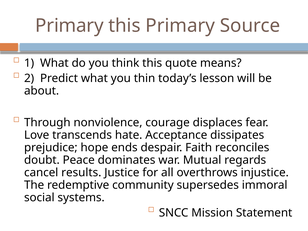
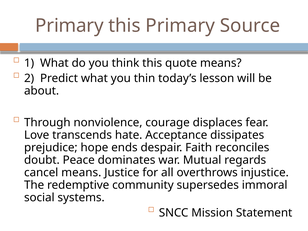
cancel results: results -> means
